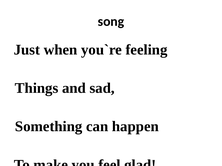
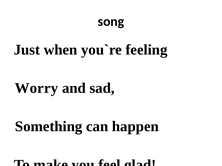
Things: Things -> Worry
